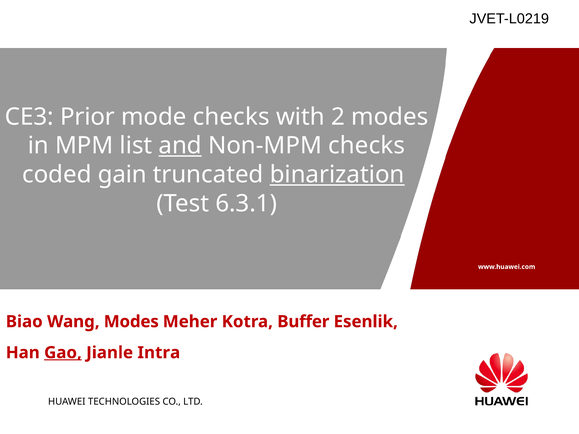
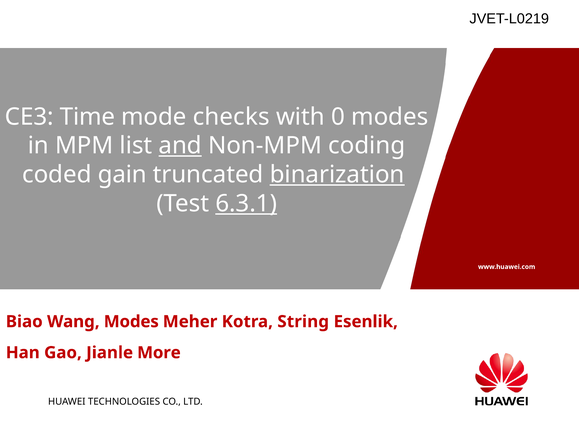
Prior: Prior -> Time
2: 2 -> 0
Non-MPM checks: checks -> coding
6.3.1 underline: none -> present
Buffer: Buffer -> String
Gao underline: present -> none
Intra: Intra -> More
